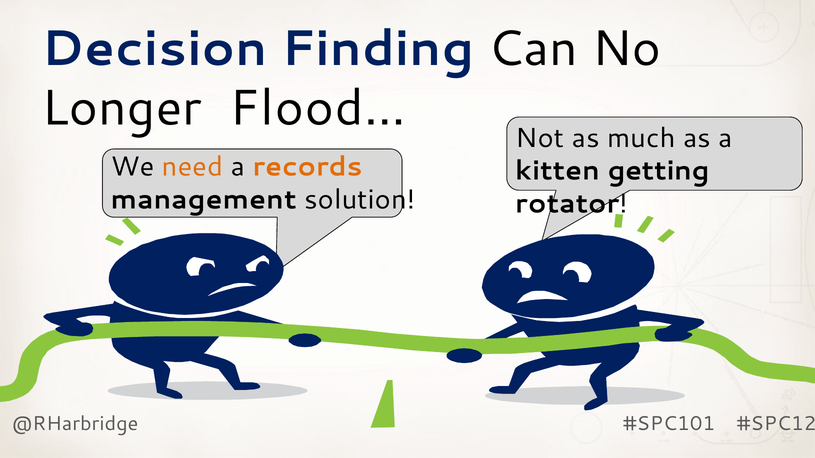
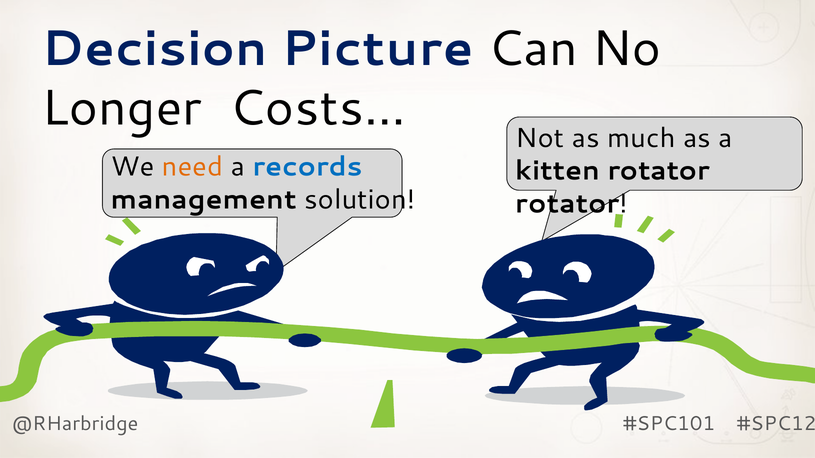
Finding: Finding -> Picture
Flood…: Flood… -> Costs…
records colour: orange -> blue
kitten getting: getting -> rotator
